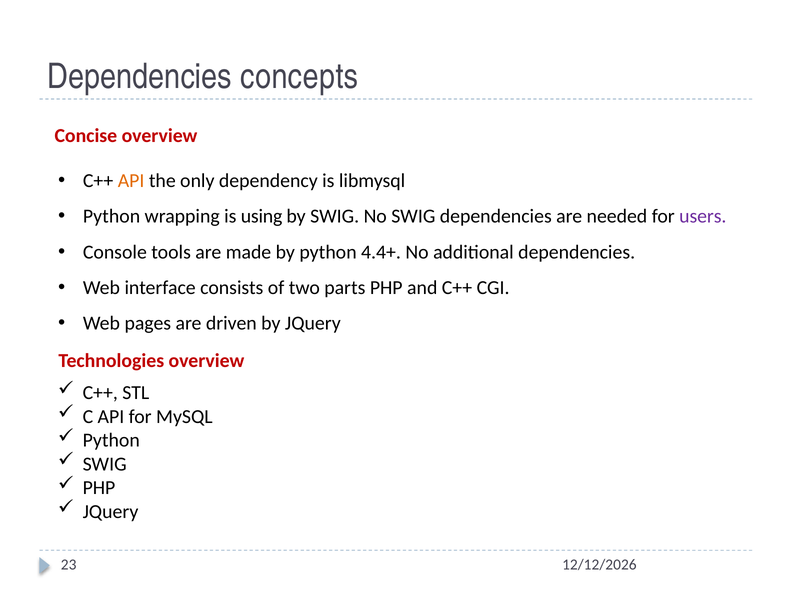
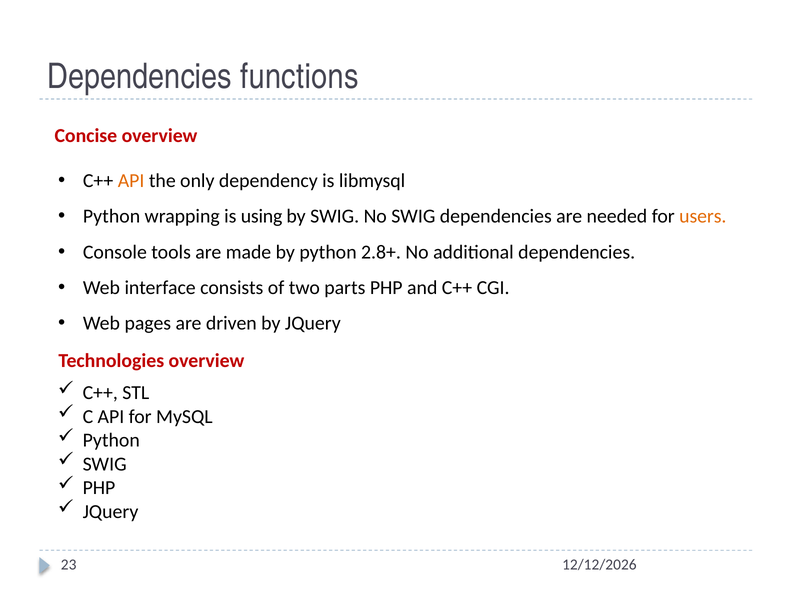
concepts: concepts -> functions
users colour: purple -> orange
4.4+: 4.4+ -> 2.8+
